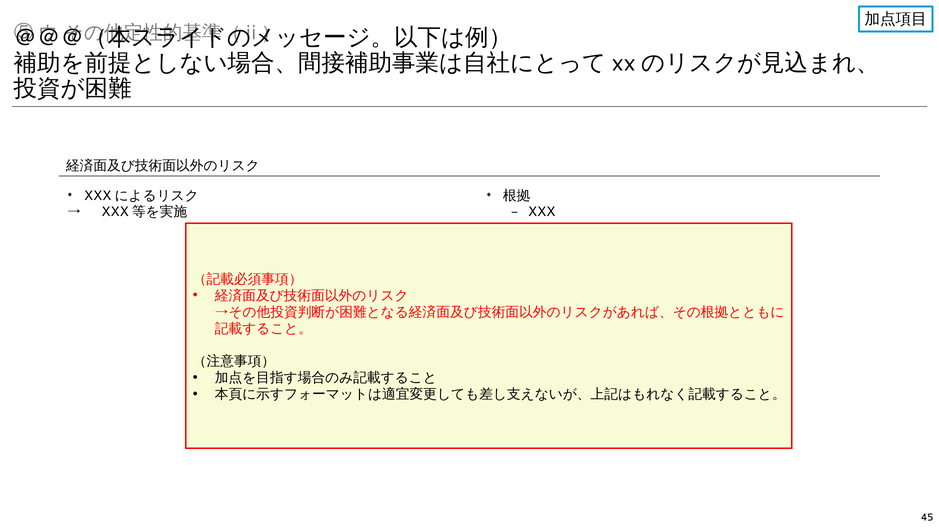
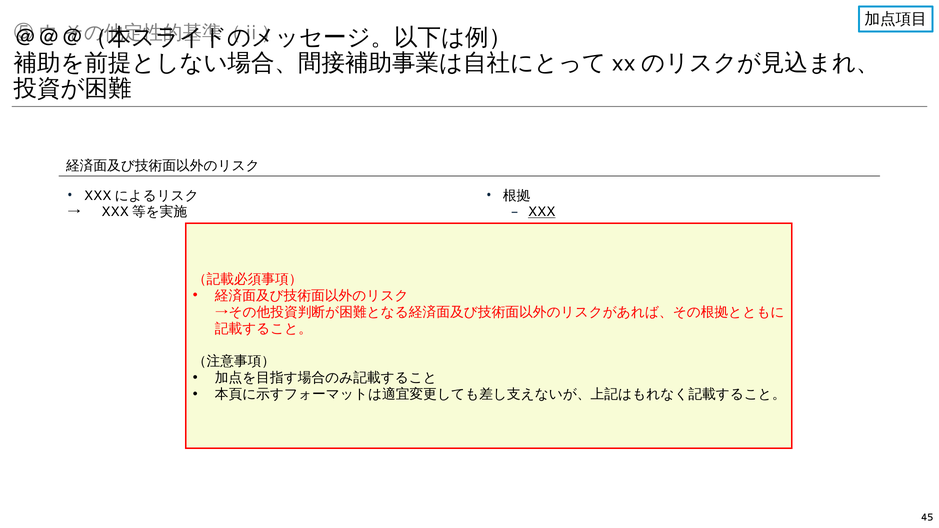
XXX underline: none -> present
